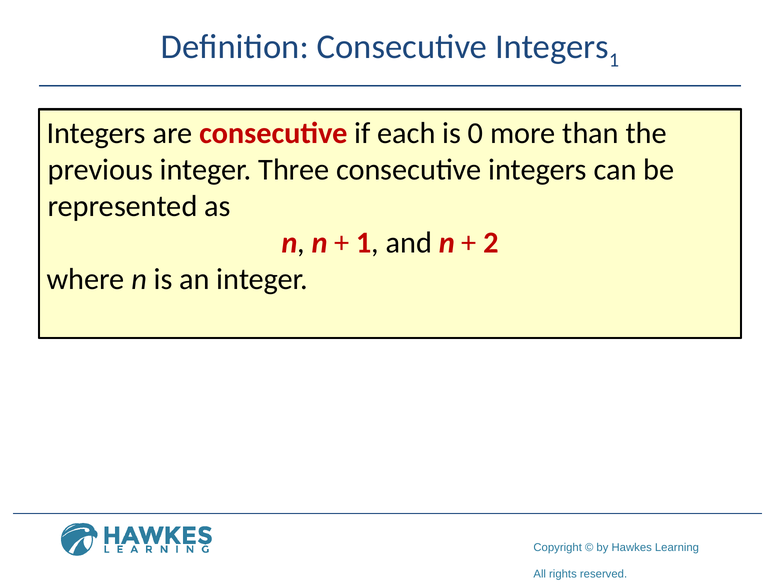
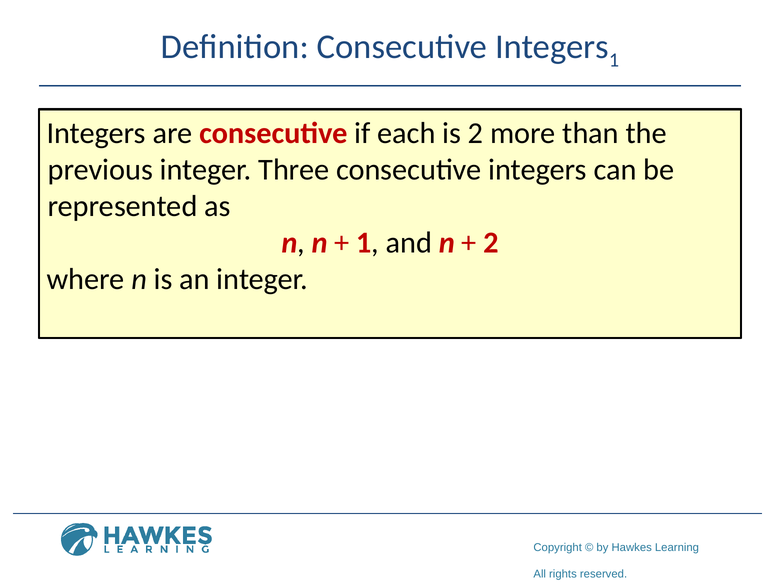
is 0: 0 -> 2
